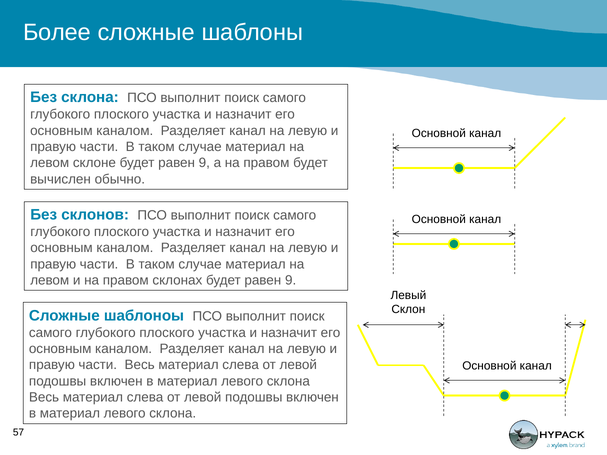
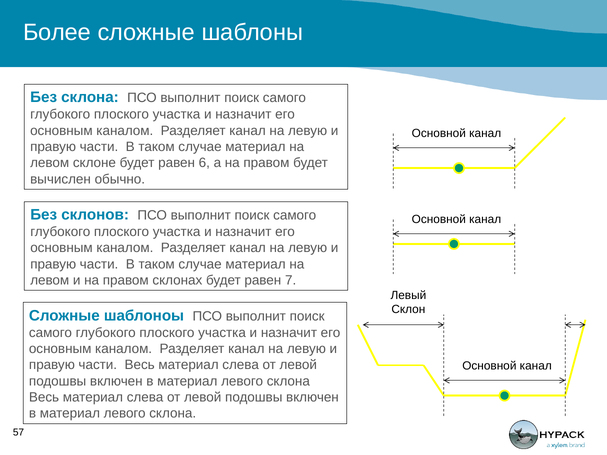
склоне будет равен 9: 9 -> 6
склонах будет равен 9: 9 -> 7
